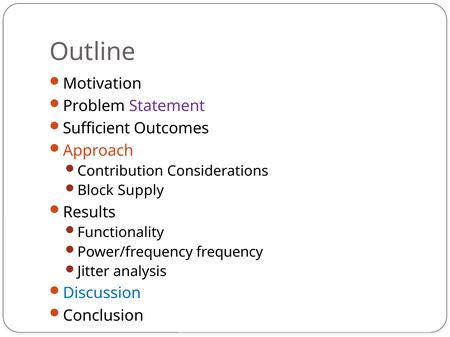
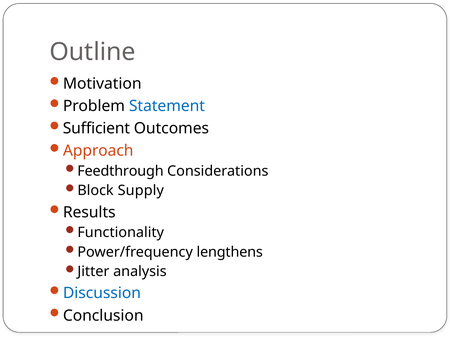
Statement colour: purple -> blue
Contribution: Contribution -> Feedthrough
frequency: frequency -> lengthens
